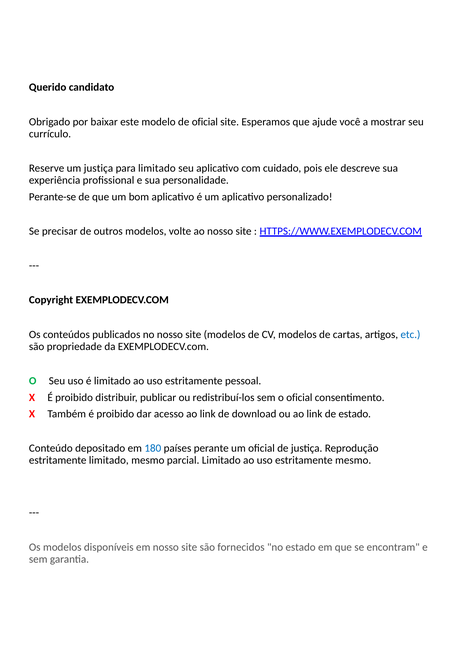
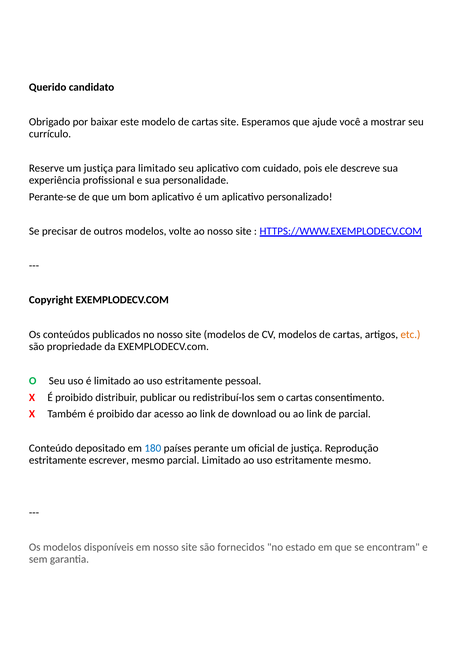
modelo de oficial: oficial -> cartas
etc colour: blue -> orange
o oficial: oficial -> cartas
de estado: estado -> parcial
estritamente limitado: limitado -> escrever
